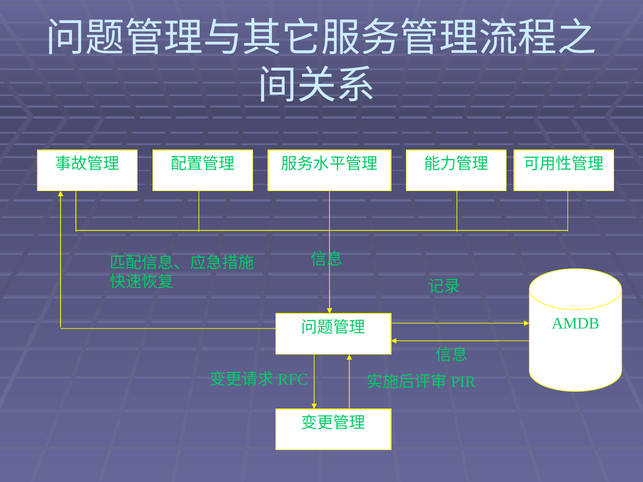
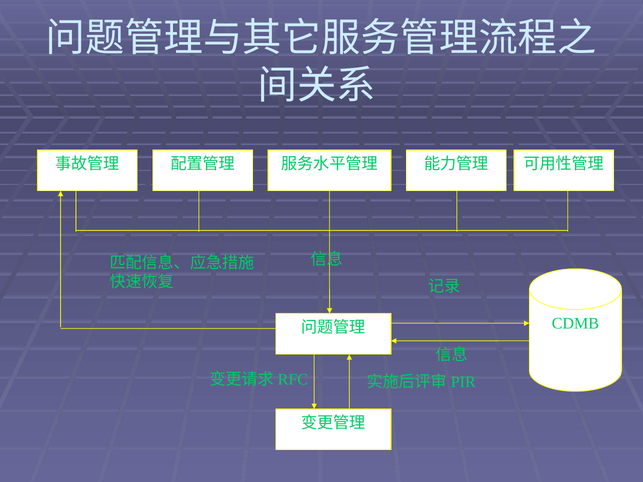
AMDB: AMDB -> CDMB
